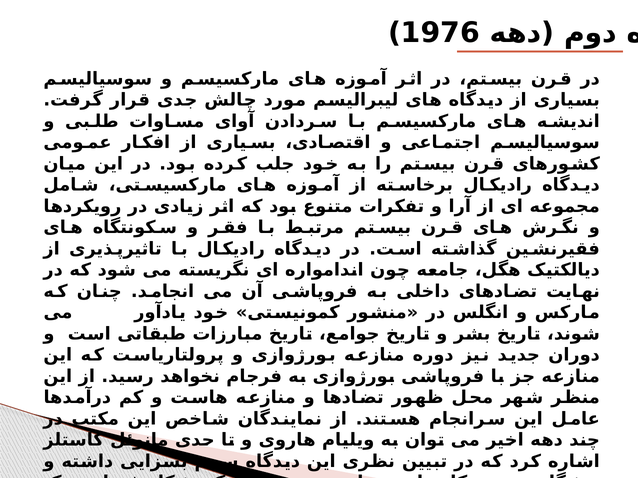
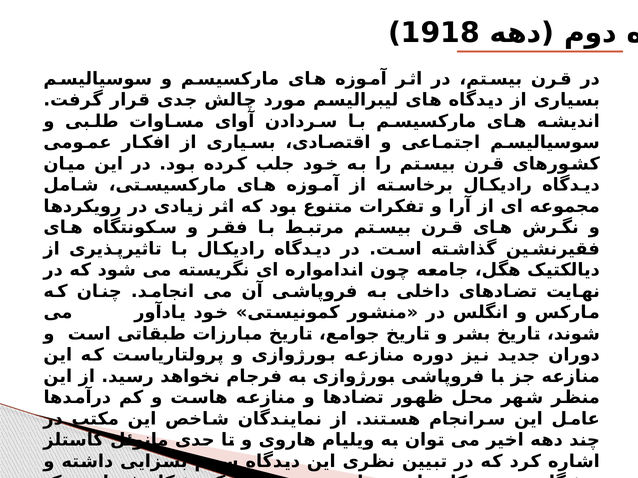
1976: 1976 -> 1918
